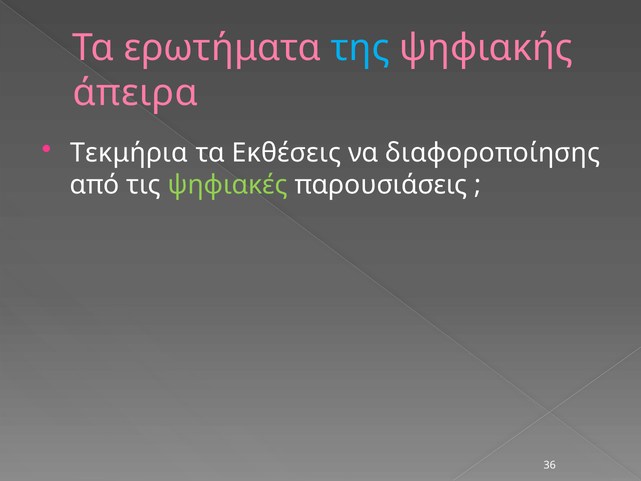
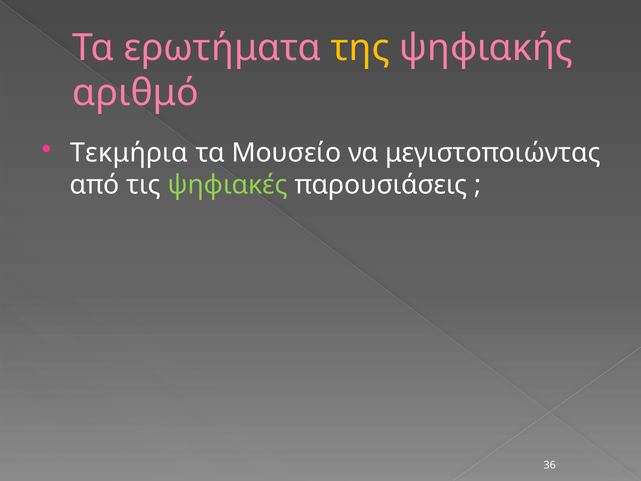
της colour: light blue -> yellow
άπειρα: άπειρα -> αριθμό
Εκθέσεις: Εκθέσεις -> Μουσείο
διαφοροποίησης: διαφοροποίησης -> μεγιστοποιώντας
